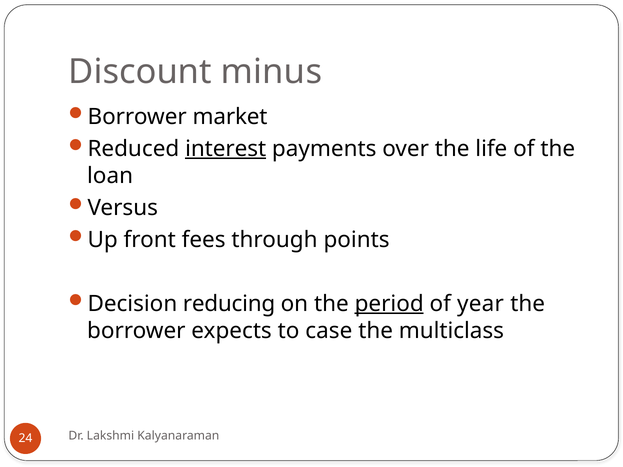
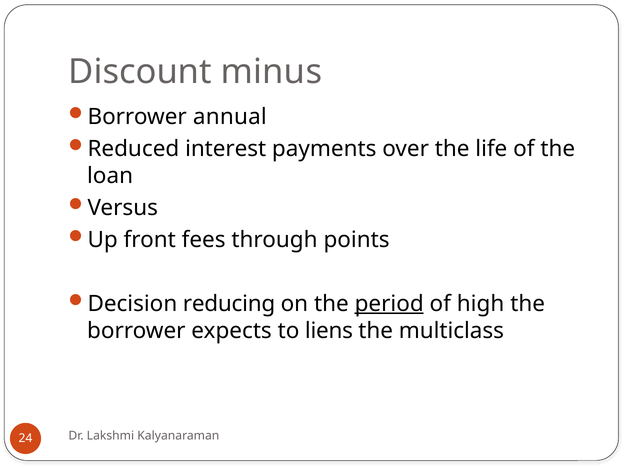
market: market -> annual
interest underline: present -> none
year: year -> high
case: case -> liens
